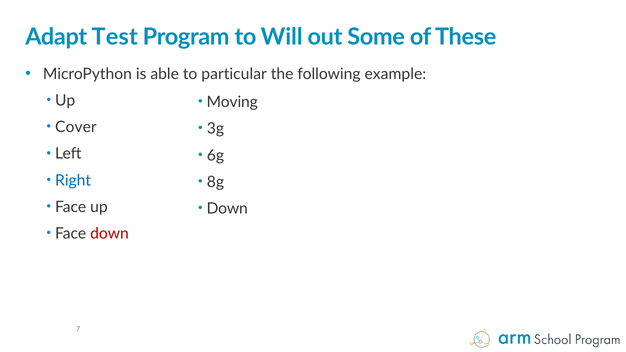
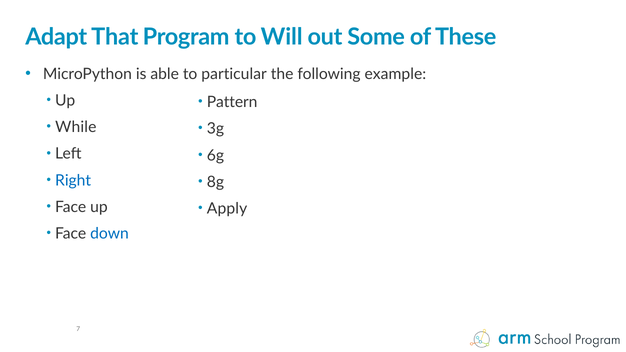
Test: Test -> That
Moving: Moving -> Pattern
Cover: Cover -> While
Down at (227, 209): Down -> Apply
down at (109, 234) colour: red -> blue
